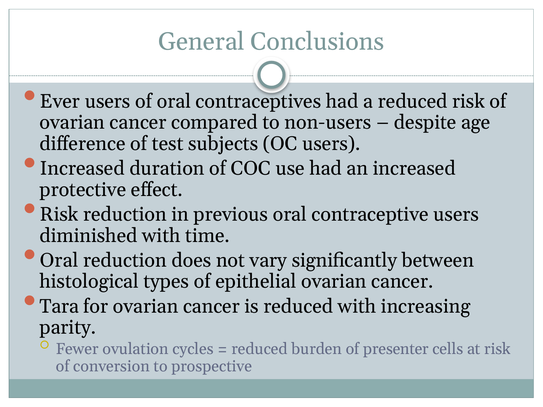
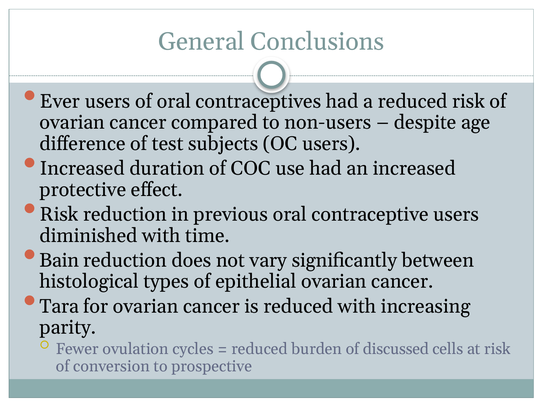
Oral at (59, 261): Oral -> Bain
presenter: presenter -> discussed
